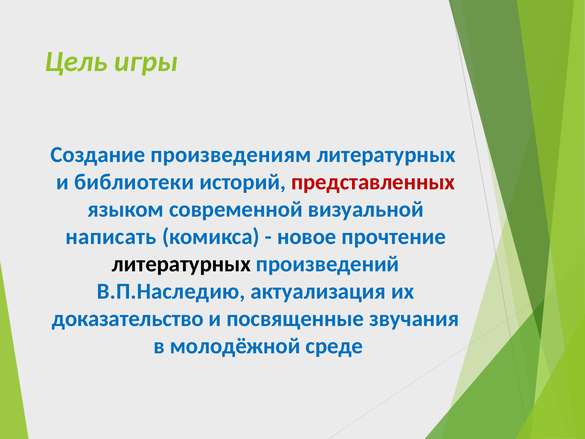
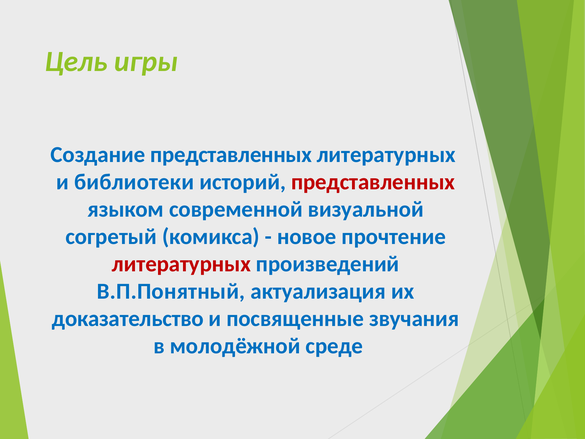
Создание произведениям: произведениям -> представленных
написать: написать -> согретый
литературных at (181, 264) colour: black -> red
В.П.Наследию: В.П.Наследию -> В.П.Понятный
